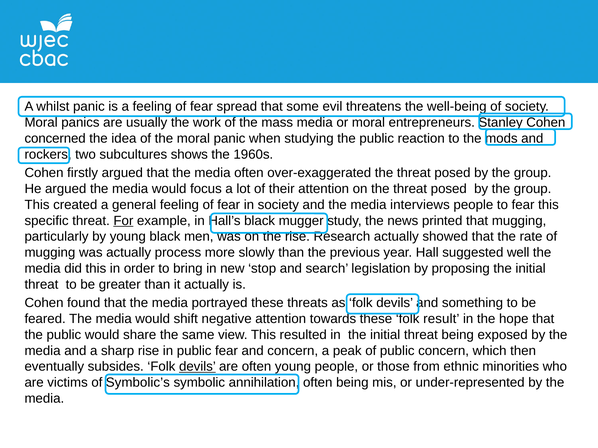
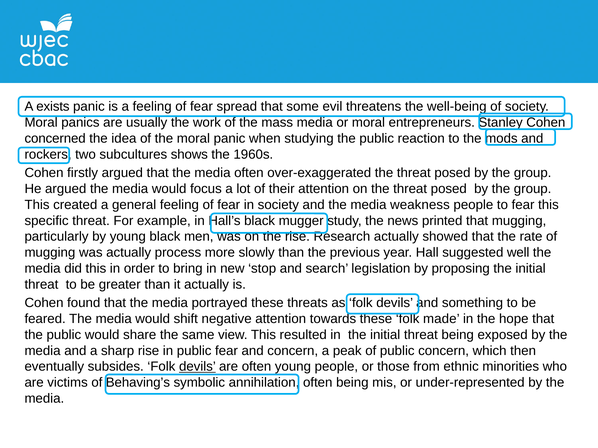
whilst: whilst -> exists
interviews: interviews -> weakness
For underline: present -> none
result: result -> made
Symbolic’s: Symbolic’s -> Behaving’s
